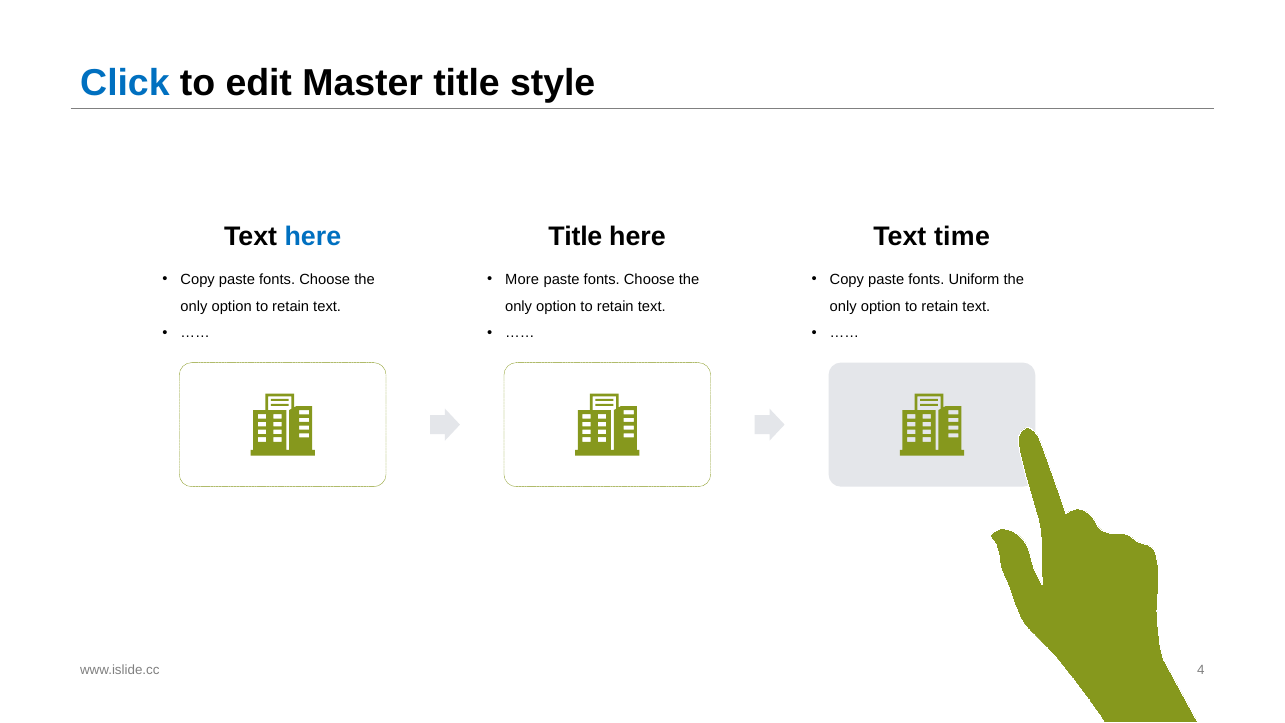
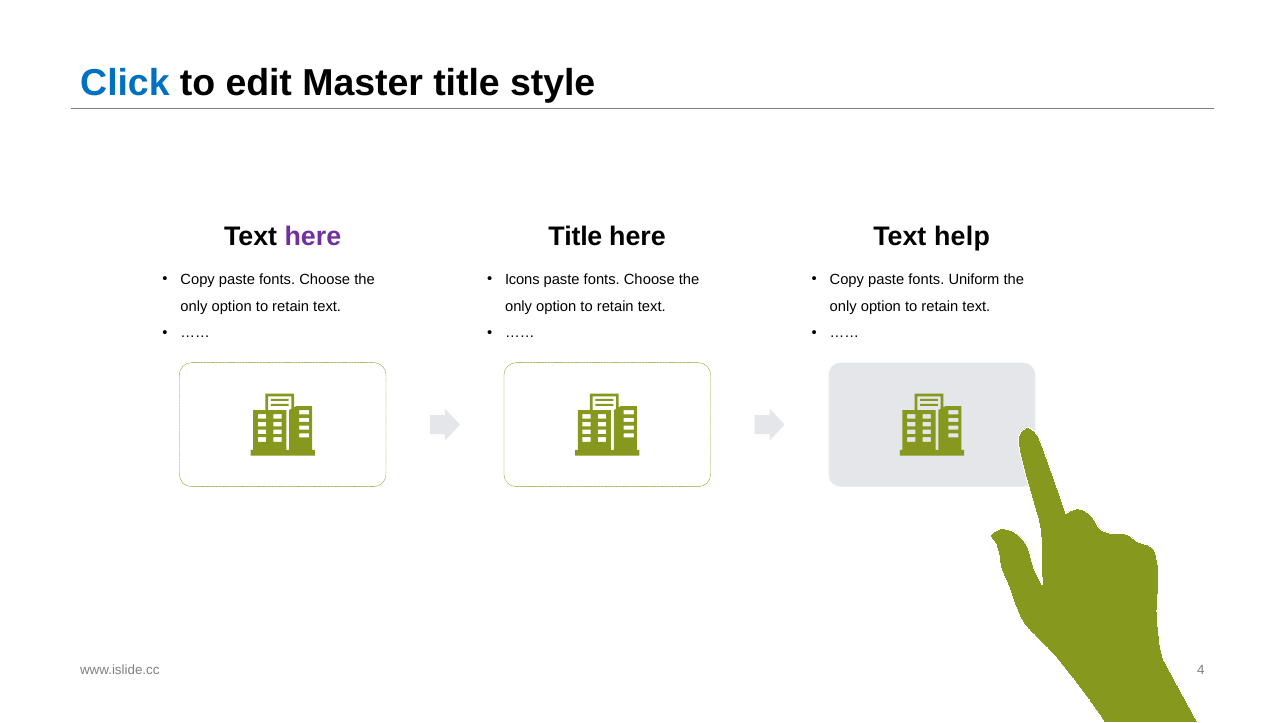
here at (313, 237) colour: blue -> purple
time: time -> help
More: More -> Icons
